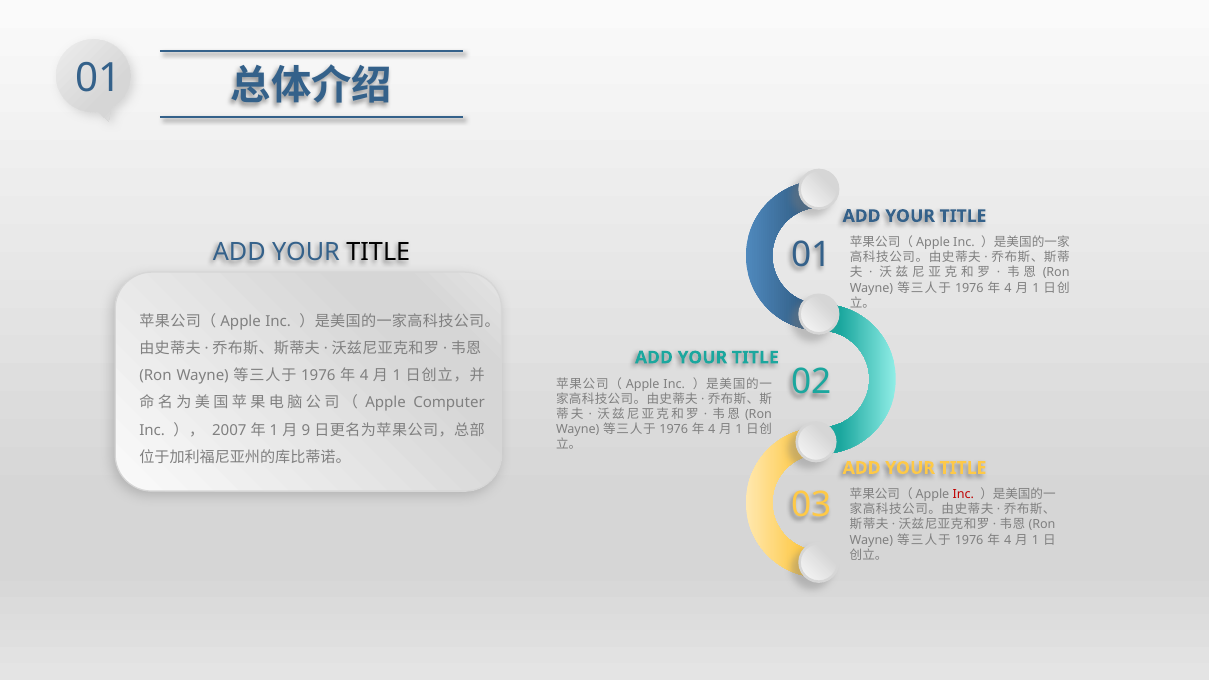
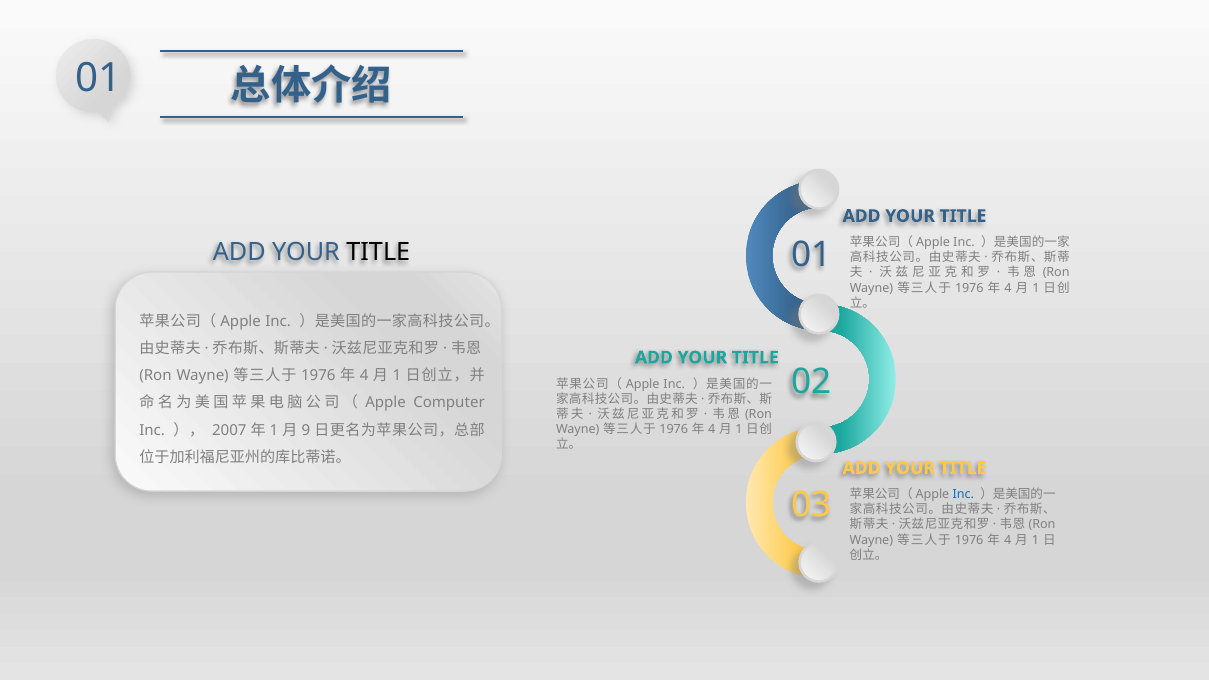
Inc at (963, 495) colour: red -> blue
